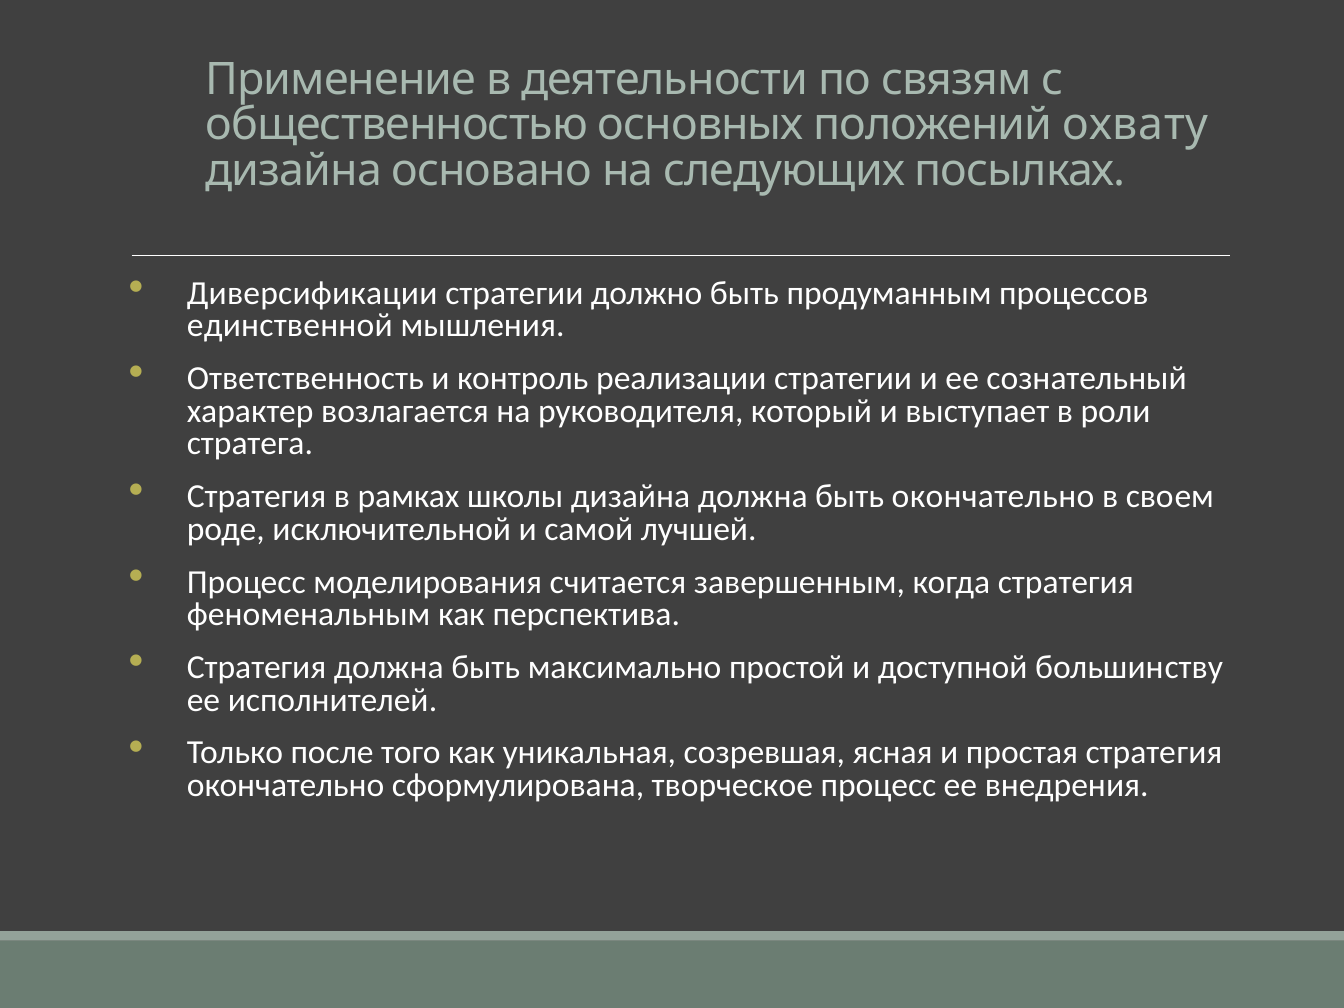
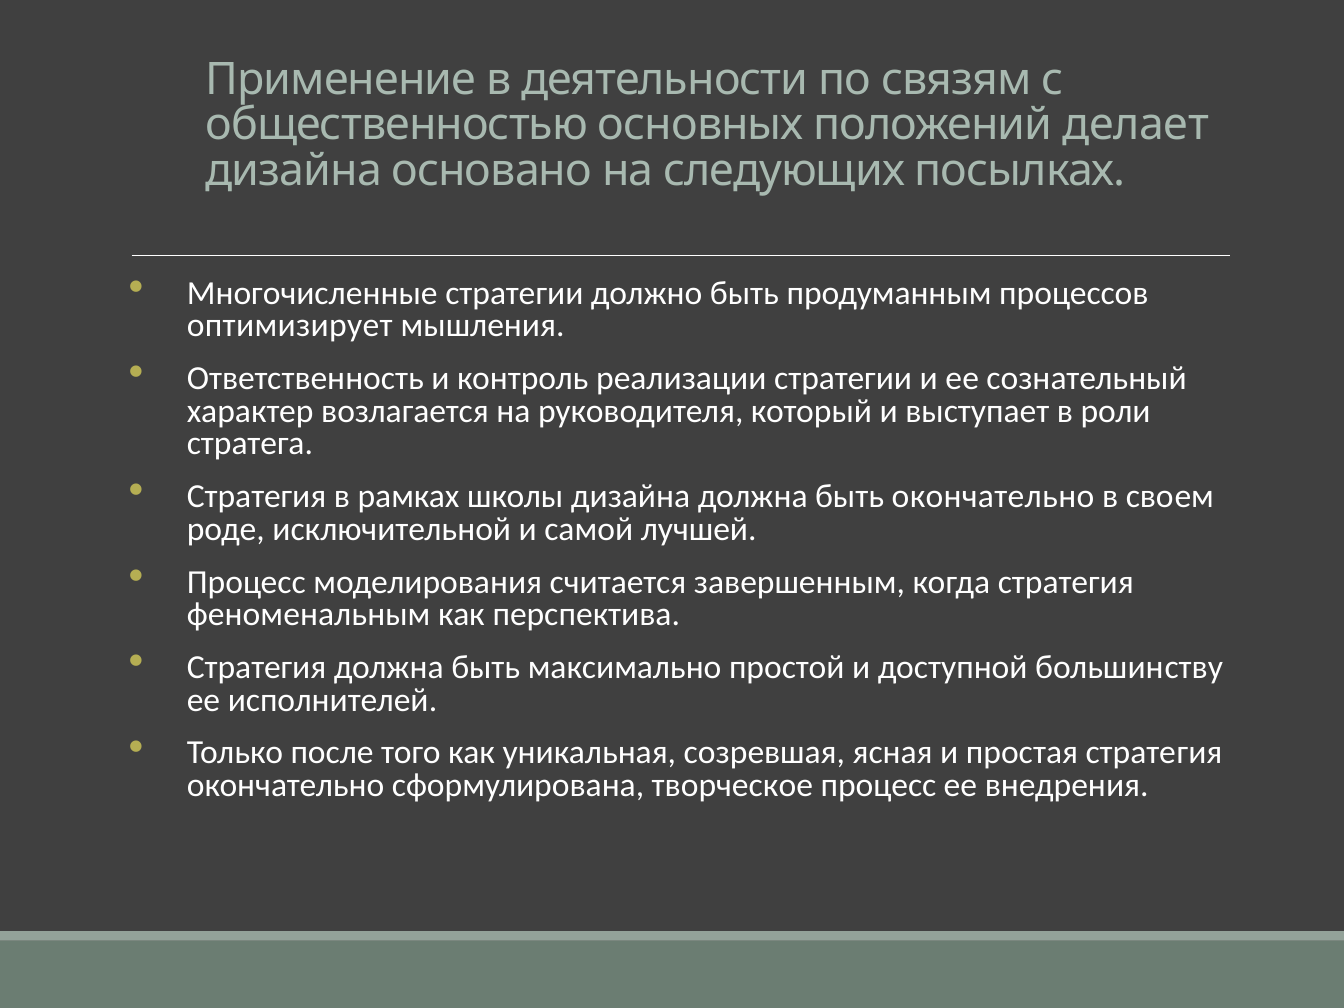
охвату: охвату -> делает
Диверсификации: Диверсификации -> Многочисленные
единственной: единственной -> оптимизирует
